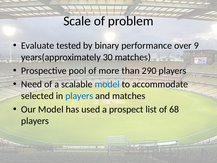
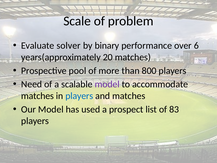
tested: tested -> solver
9: 9 -> 6
30: 30 -> 20
290: 290 -> 800
model at (107, 84) colour: blue -> purple
selected at (37, 96): selected -> matches
68: 68 -> 83
